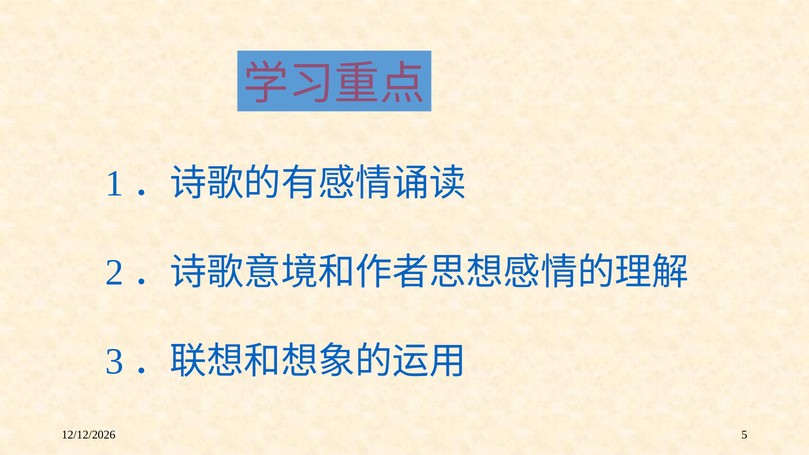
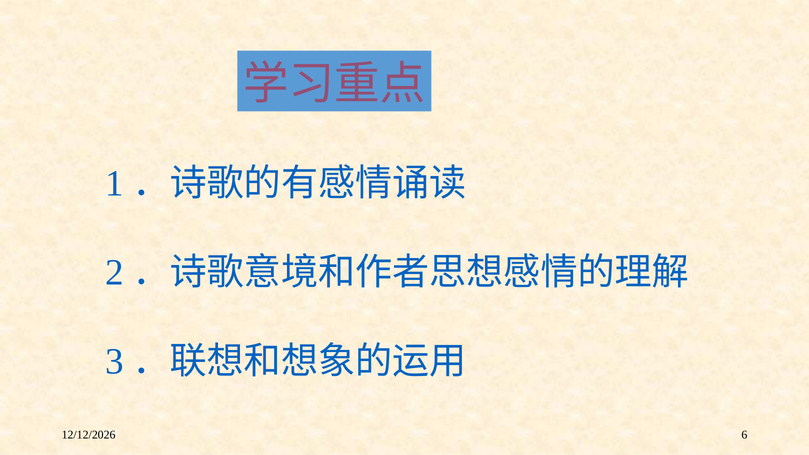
5: 5 -> 6
